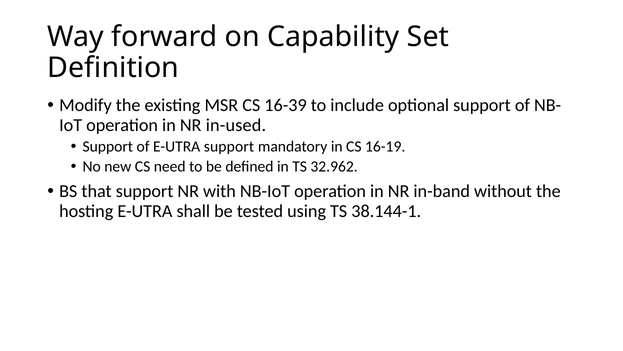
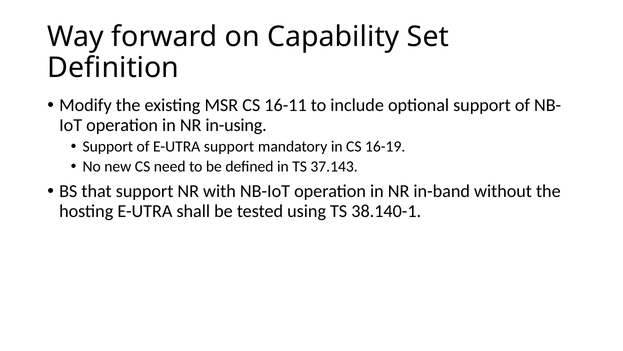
16-39: 16-39 -> 16-11
in-used: in-used -> in-using
32.962: 32.962 -> 37.143
38.144-1: 38.144-1 -> 38.140-1
